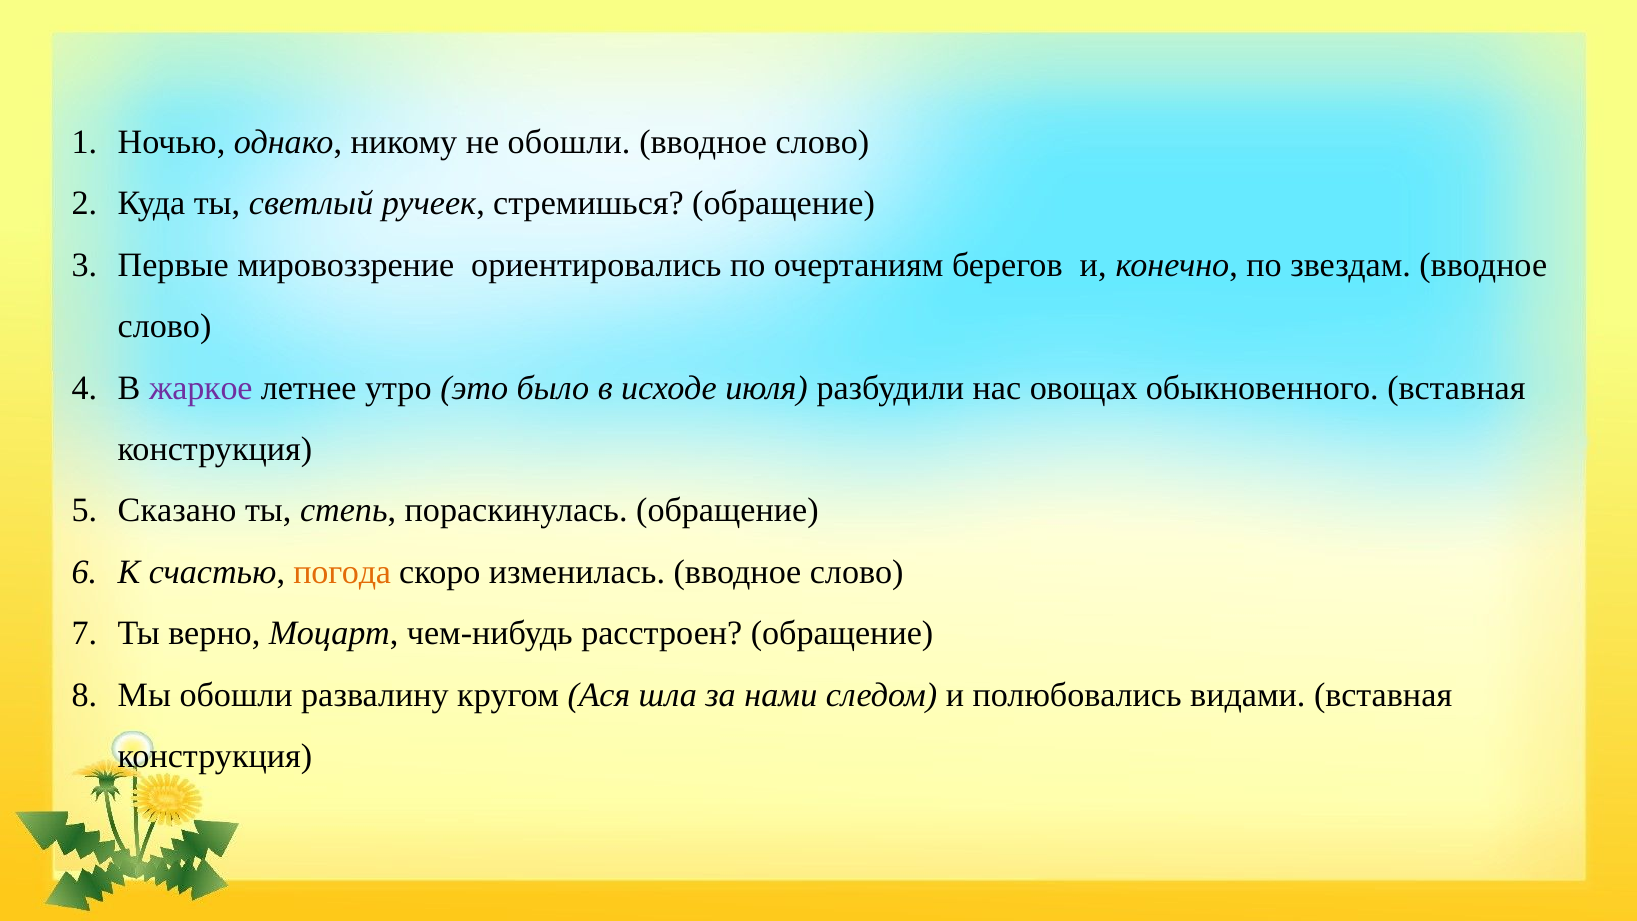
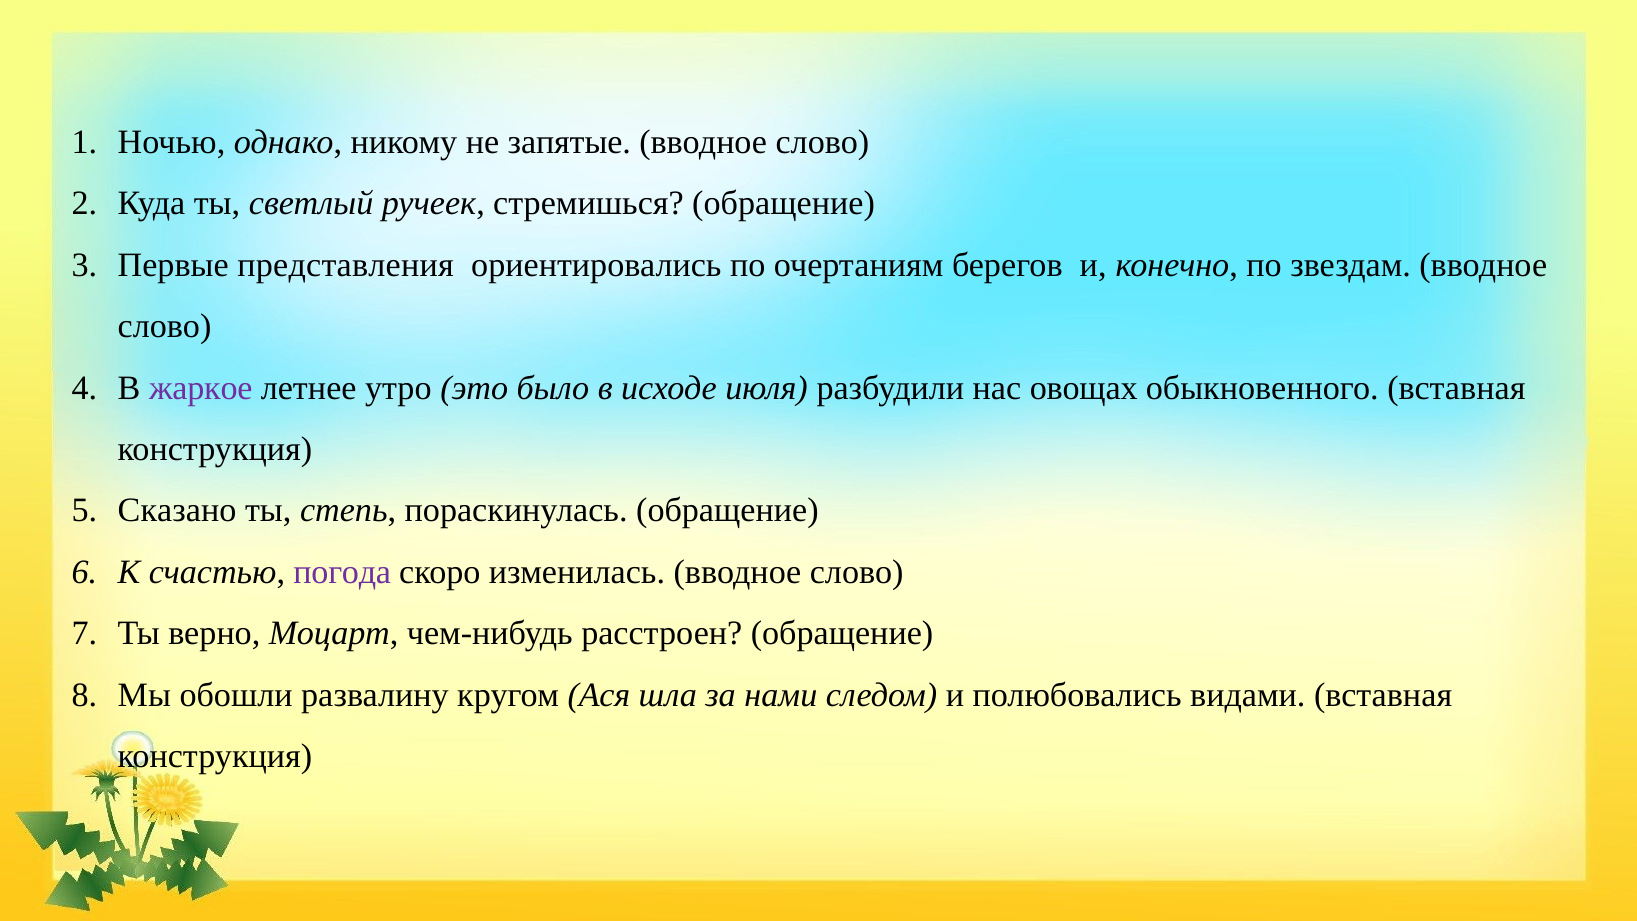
не обошли: обошли -> запятые
мировоззрение: мировоззрение -> представления
погода colour: orange -> purple
